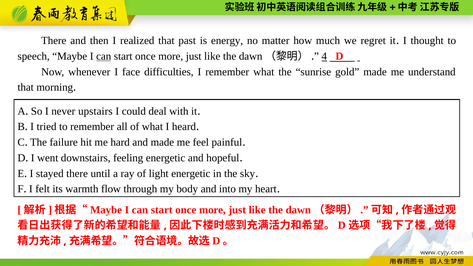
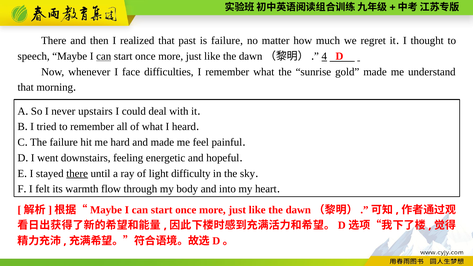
is energy: energy -> failure
there at (77, 174) underline: none -> present
light energetic: energetic -> difficulty
